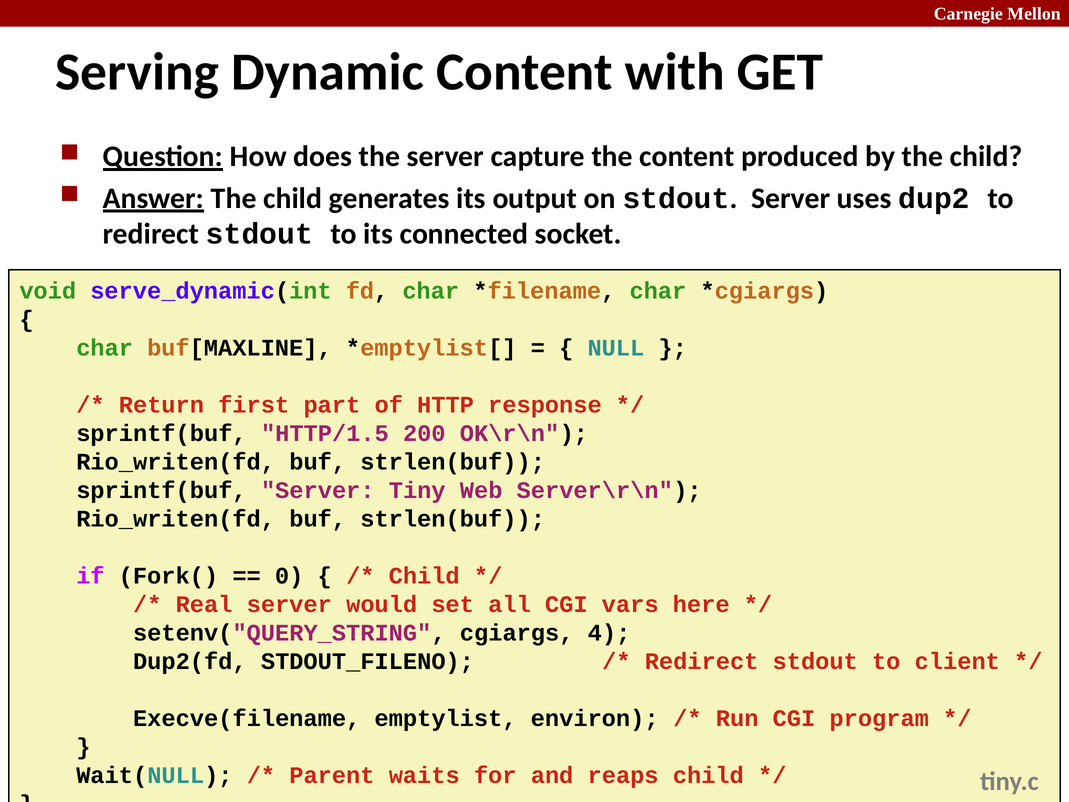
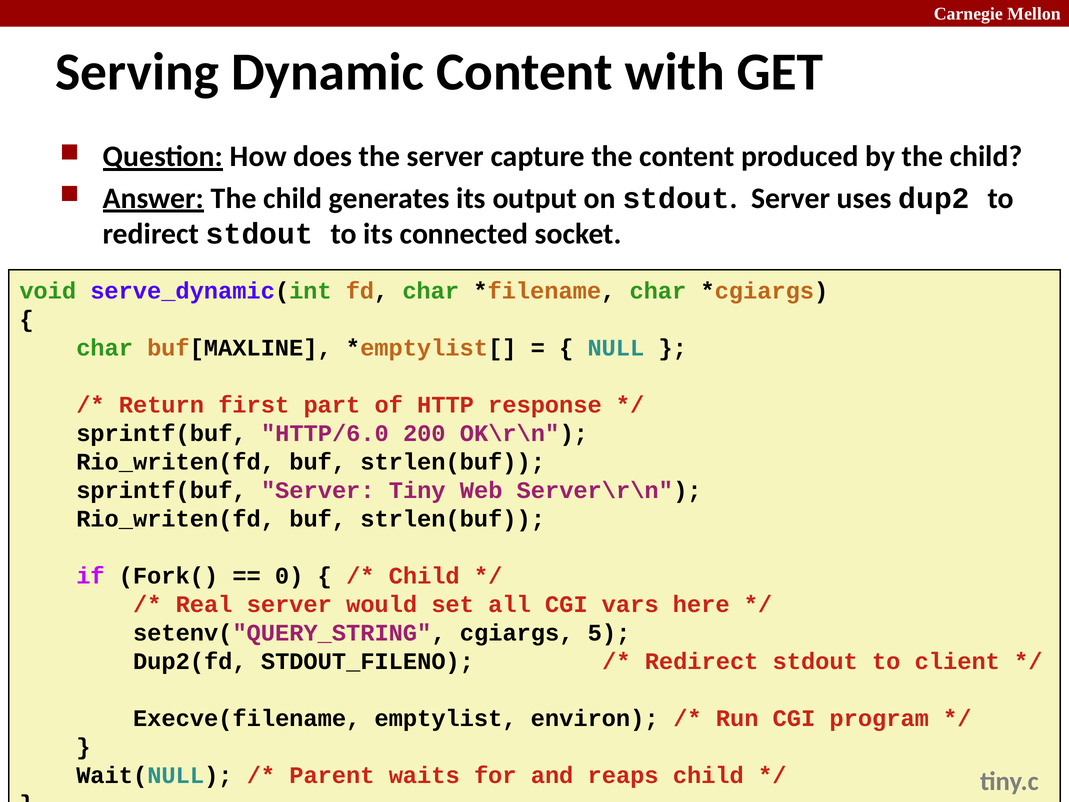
HTTP/1.5: HTTP/1.5 -> HTTP/6.0
4: 4 -> 5
